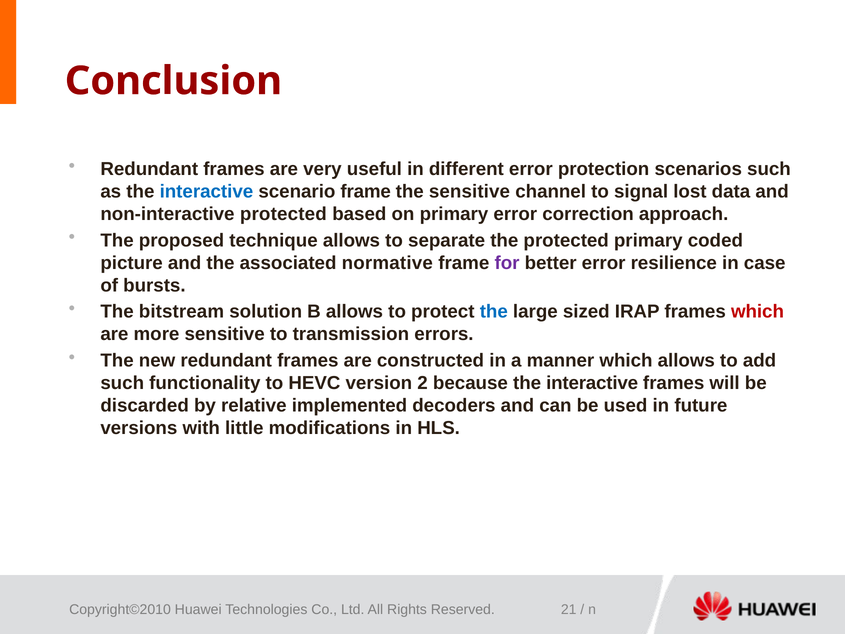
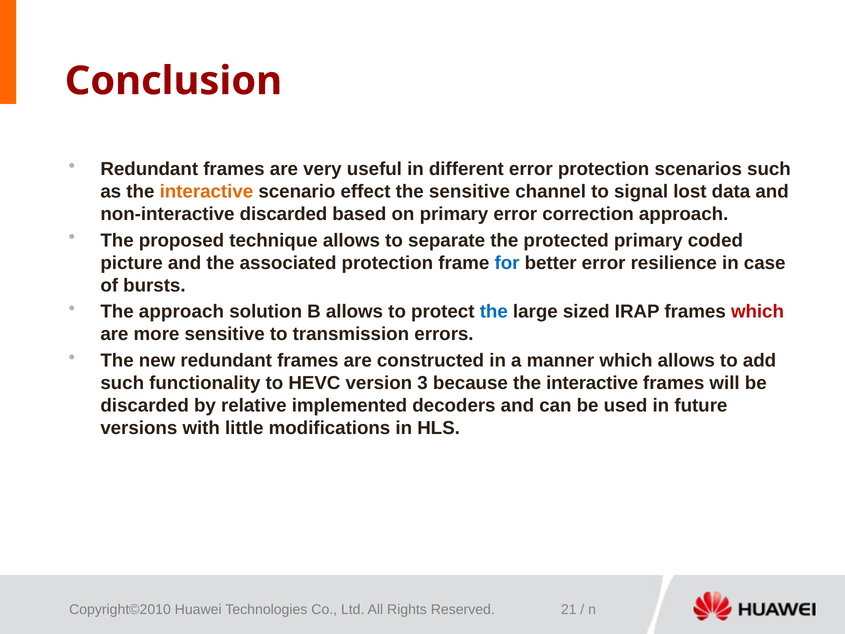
interactive at (206, 191) colour: blue -> orange
scenario frame: frame -> effect
non-interactive protected: protected -> discarded
associated normative: normative -> protection
for at (507, 263) colour: purple -> blue
The bitstream: bitstream -> approach
2: 2 -> 3
